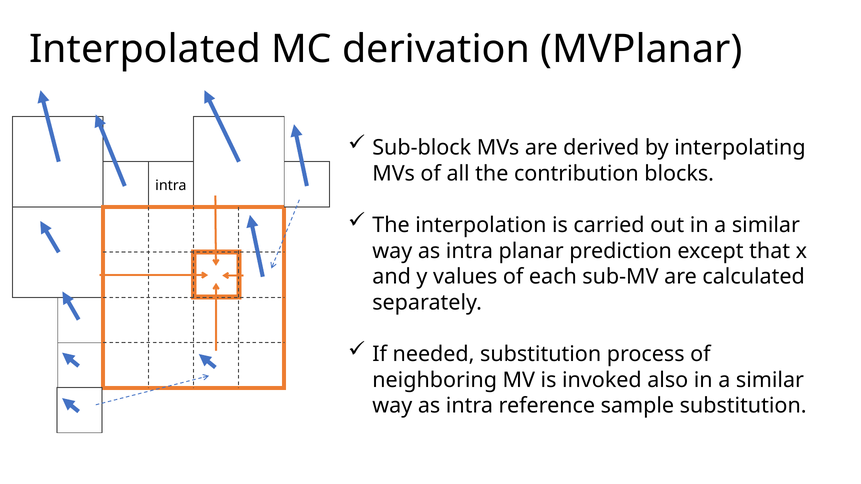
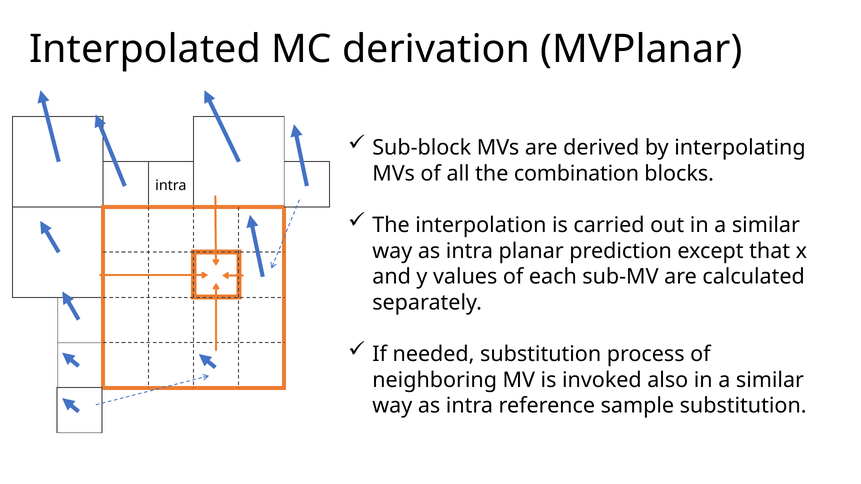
contribution: contribution -> combination
